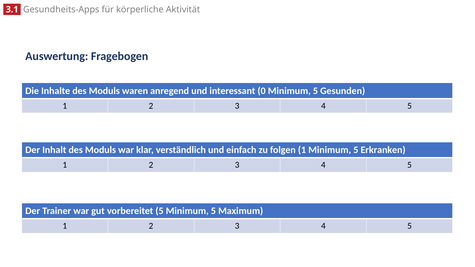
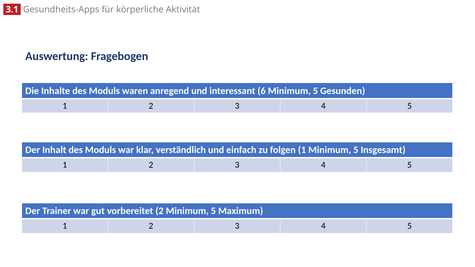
0: 0 -> 6
Erkranken: Erkranken -> Insgesamt
vorbereitet 5: 5 -> 2
